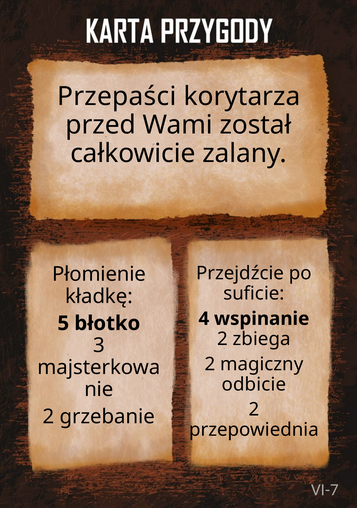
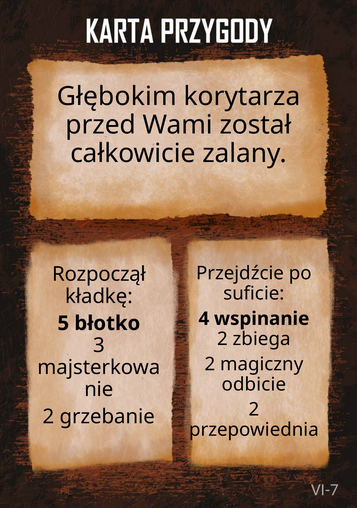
Przepaści: Przepaści -> Głębokim
Płomienie: Płomienie -> Rozpoczął
